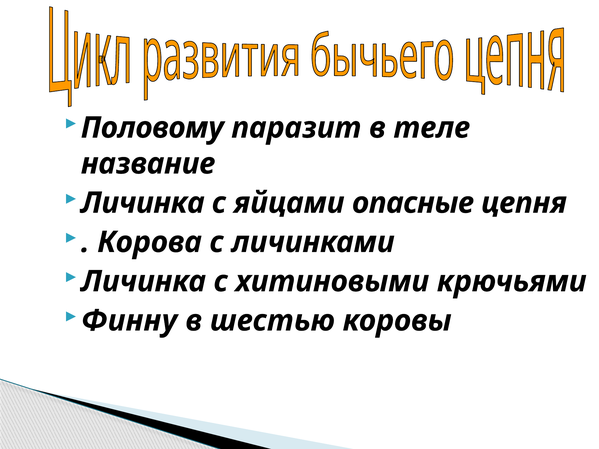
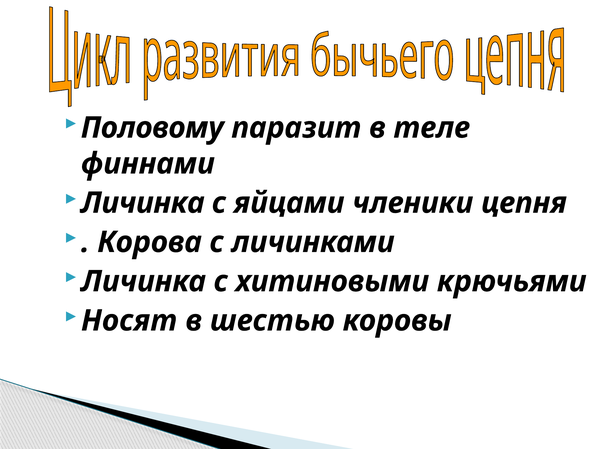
название: название -> финнами
опасные: опасные -> членики
Финну: Финну -> Носят
